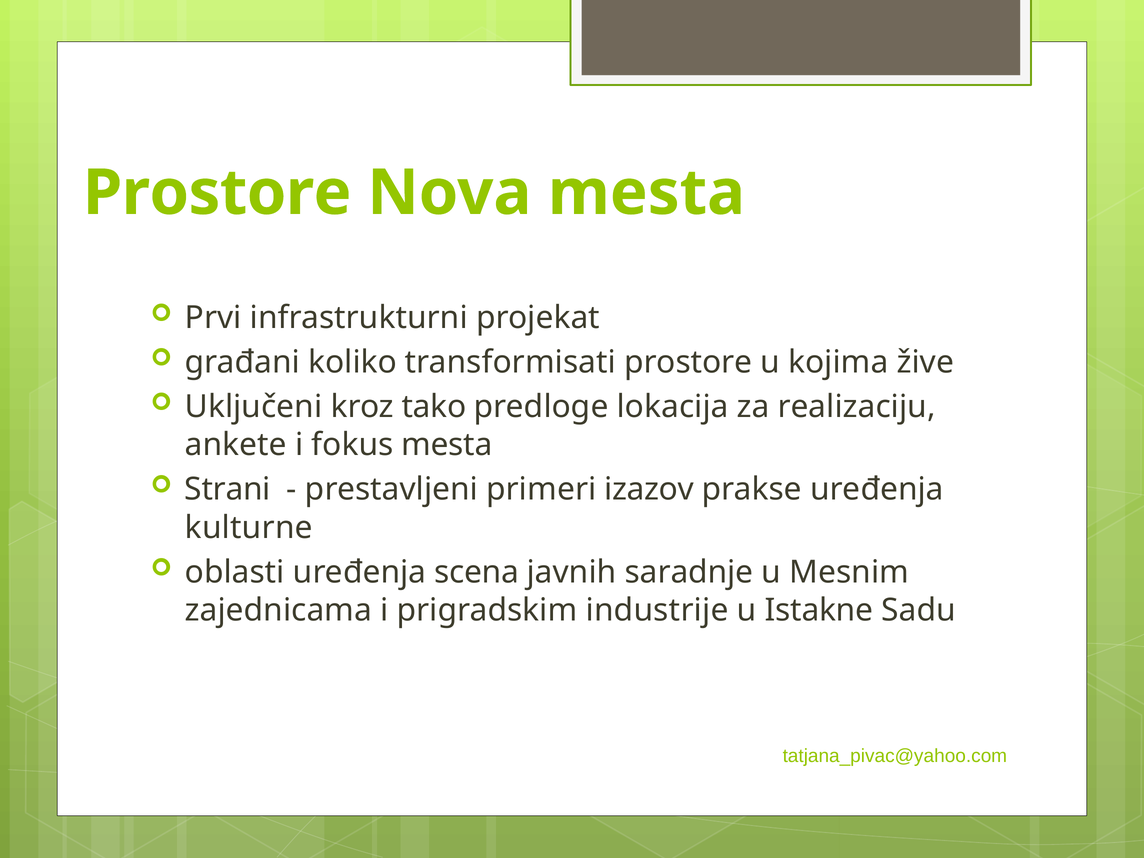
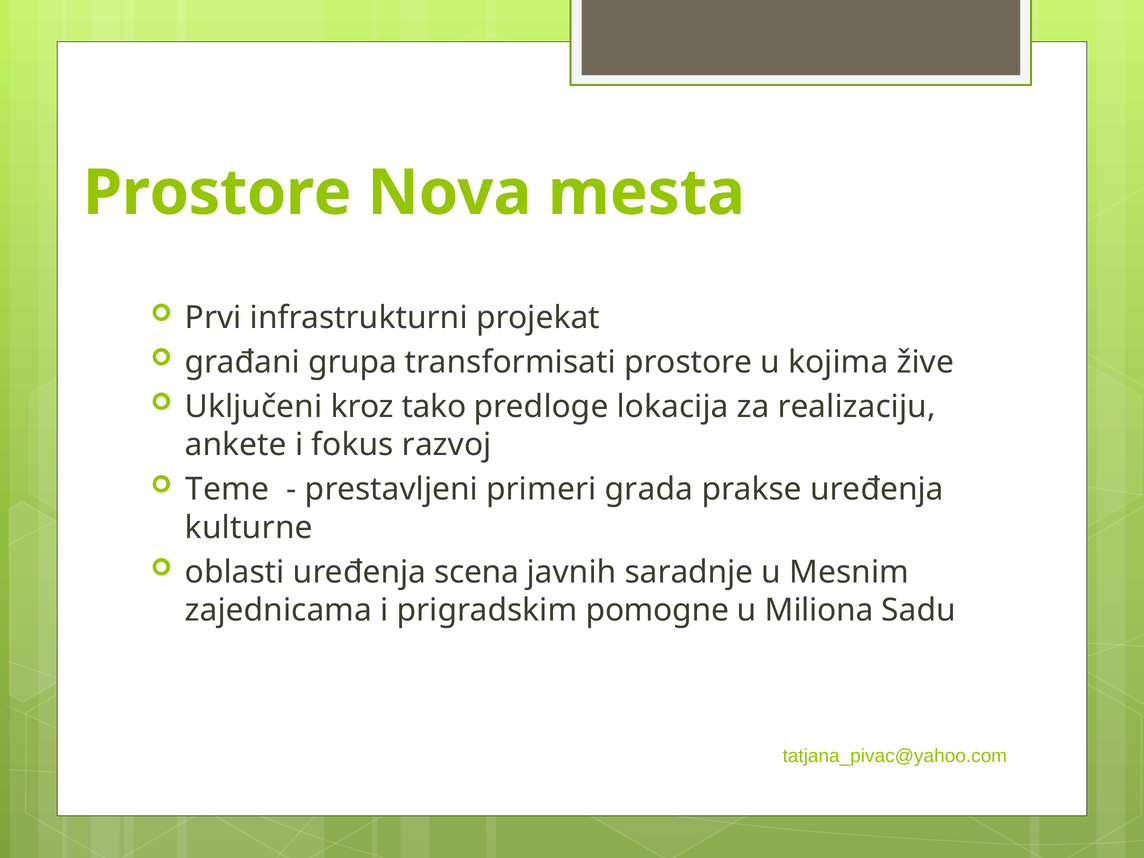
koliko: koliko -> grupa
fokus mesta: mesta -> razvoj
Strani: Strani -> Teme
izazov: izazov -> grada
industrije: industrije -> pomogne
Istakne: Istakne -> Miliona
